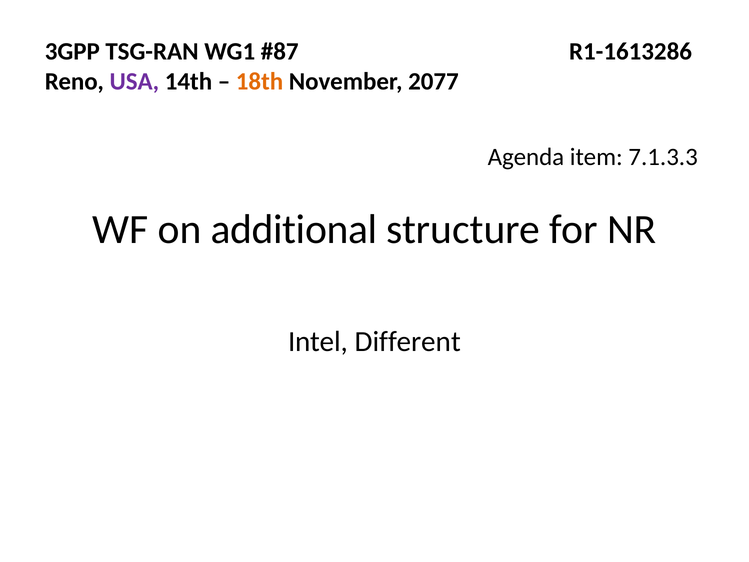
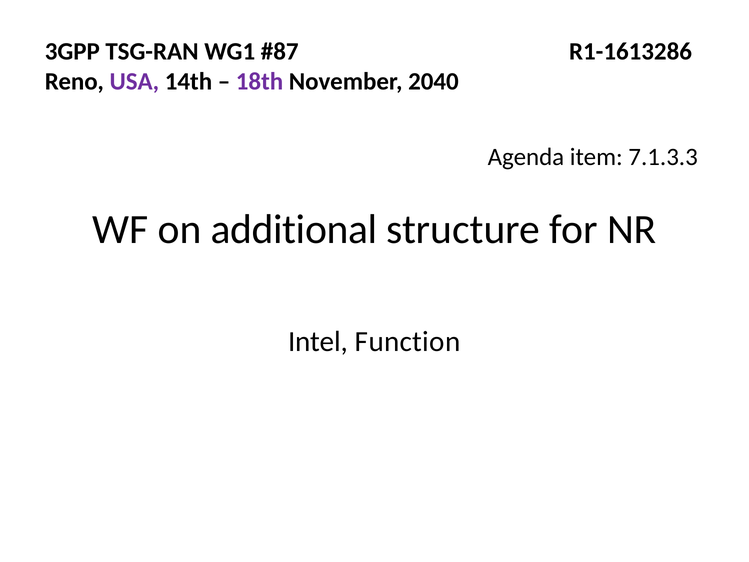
18th colour: orange -> purple
2077: 2077 -> 2040
Different: Different -> Function
